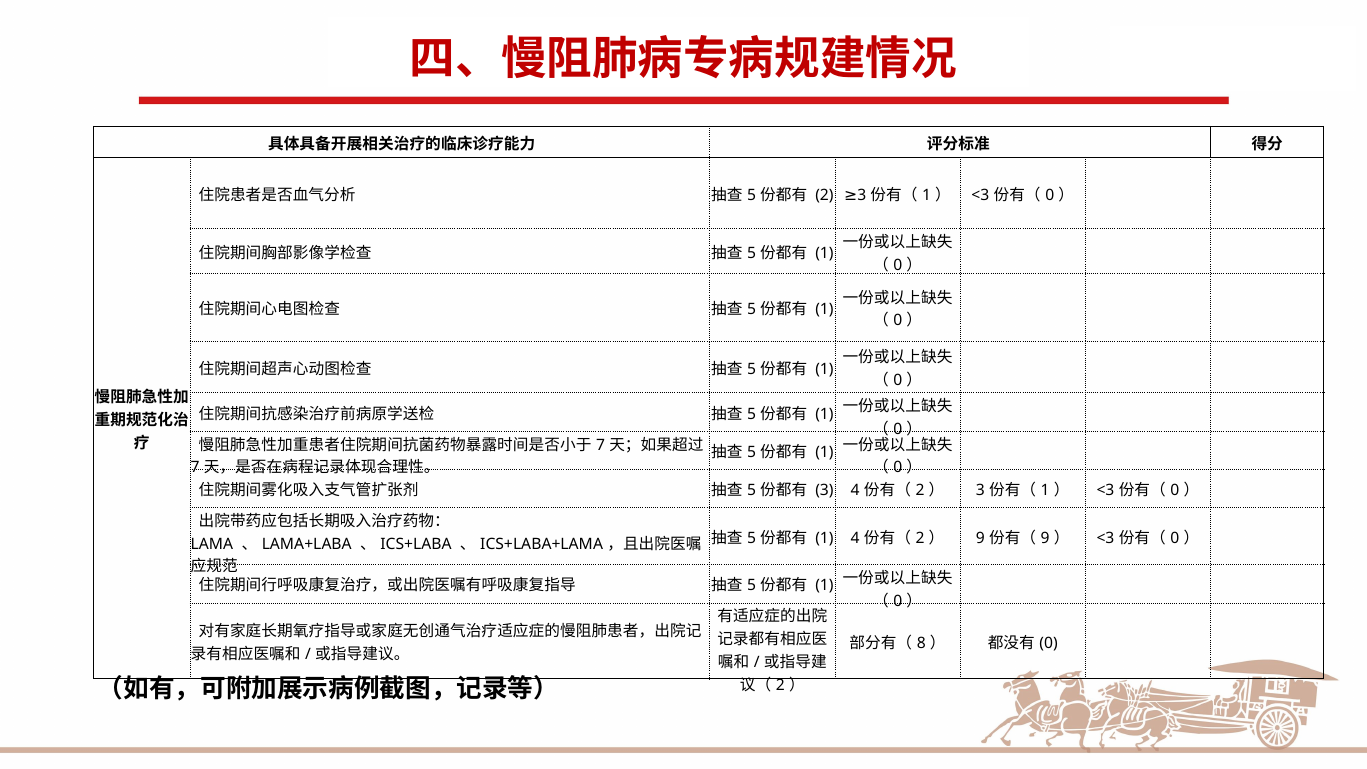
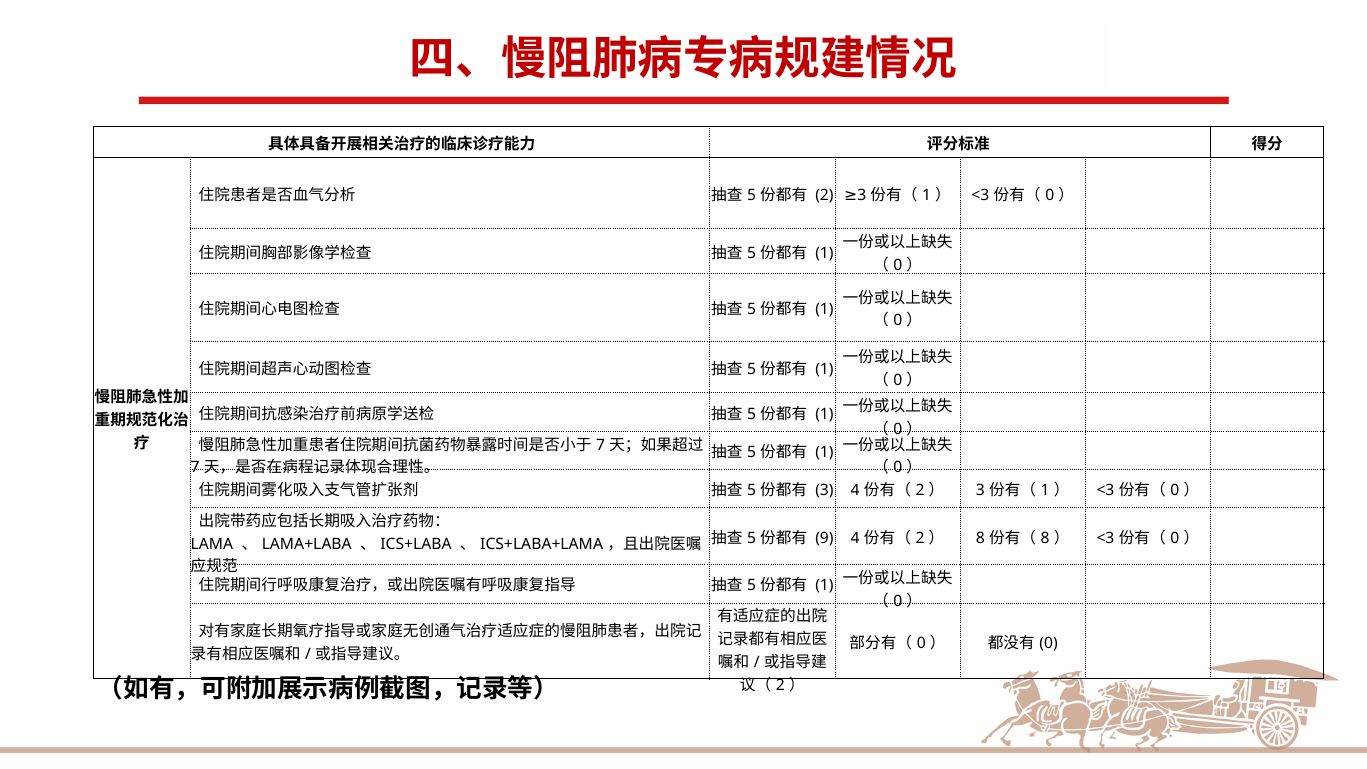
1 at (824, 538): 1 -> 9
9 at (980, 538): 9 -> 8
9 at (1045, 538): 9 -> 8
8 at (921, 643): 8 -> 0
